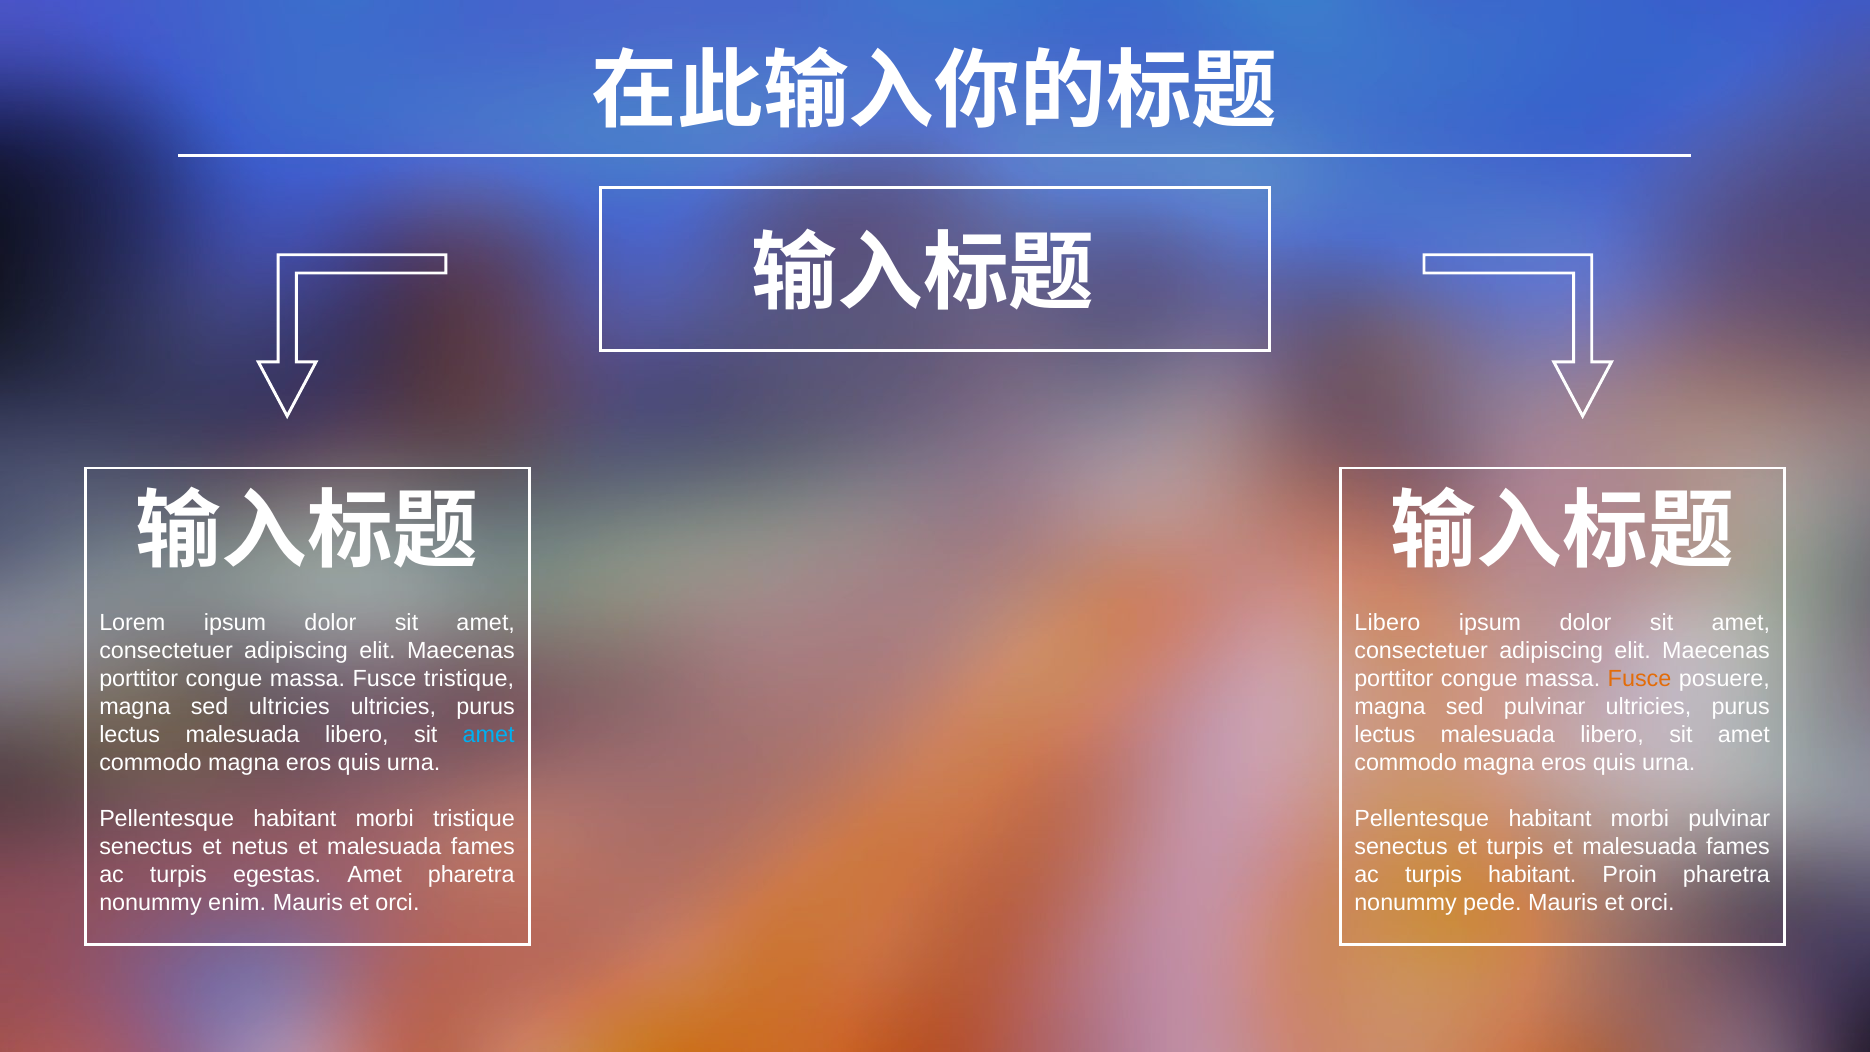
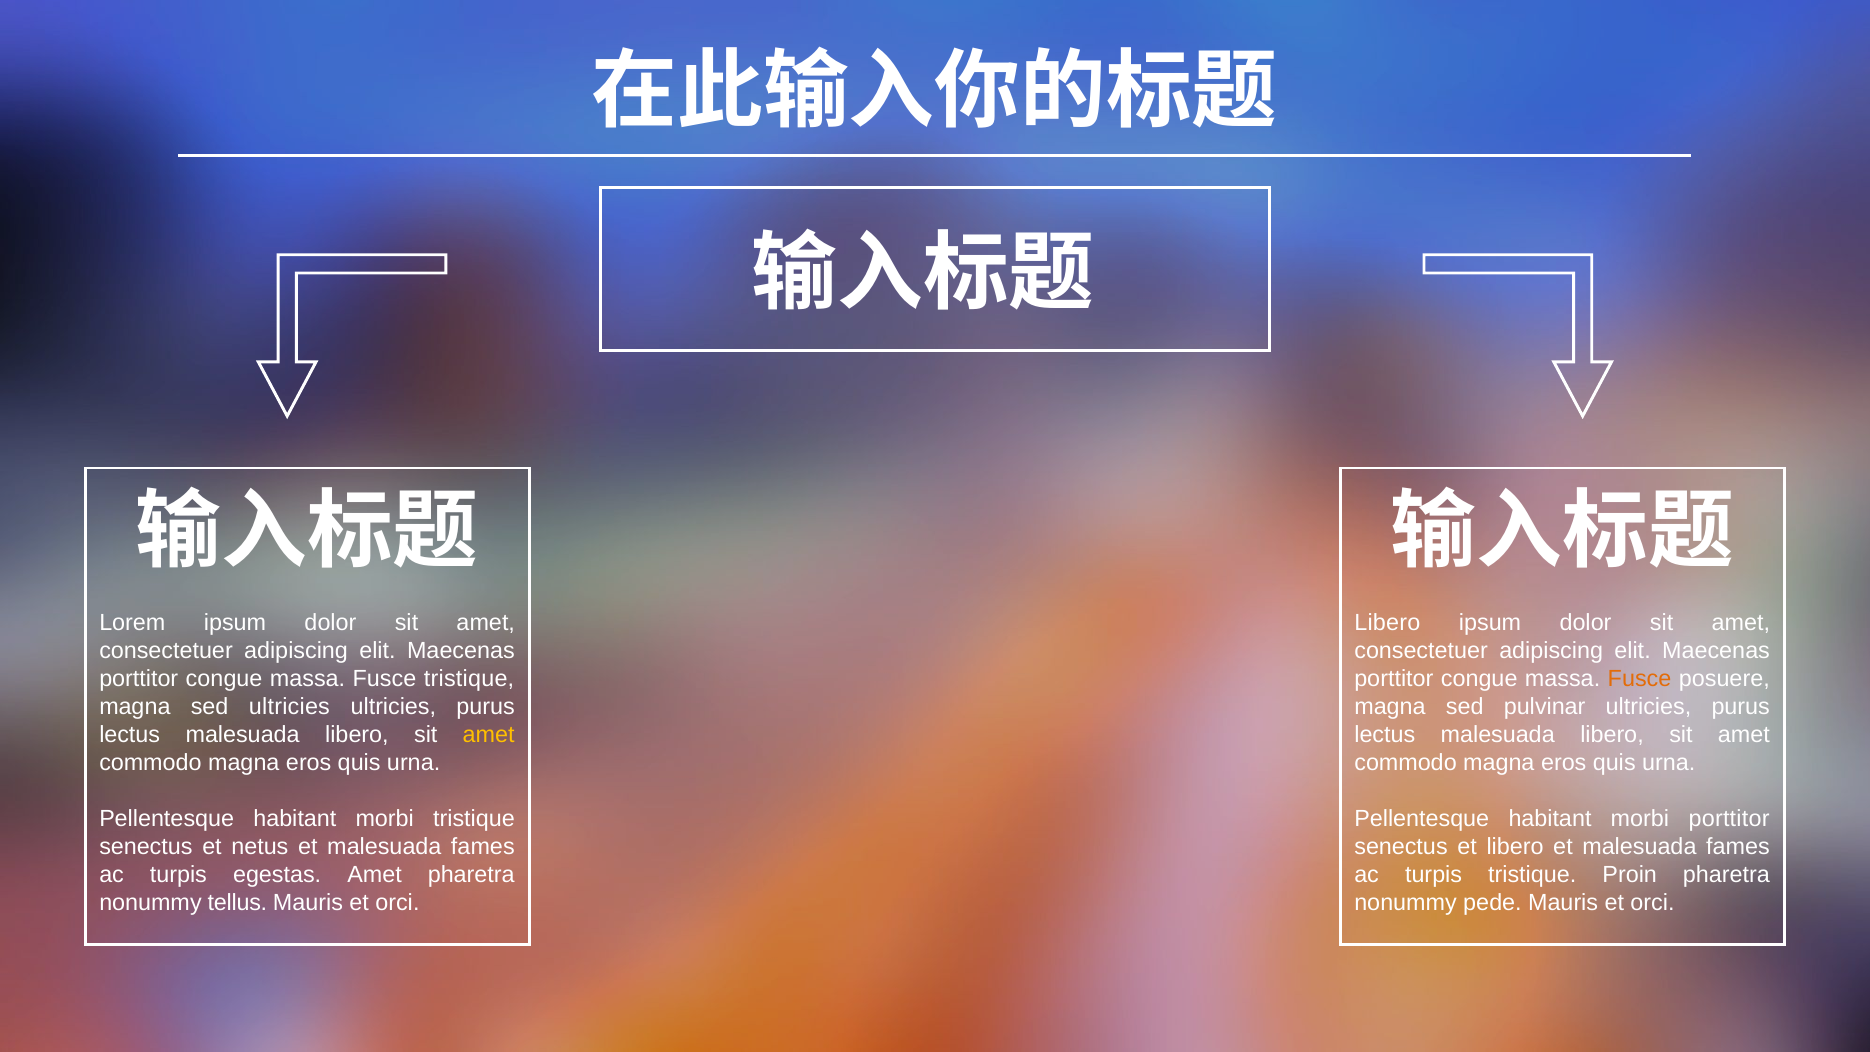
amet at (489, 735) colour: light blue -> yellow
morbi pulvinar: pulvinar -> porttitor
et turpis: turpis -> libero
turpis habitant: habitant -> tristique
enim: enim -> tellus
